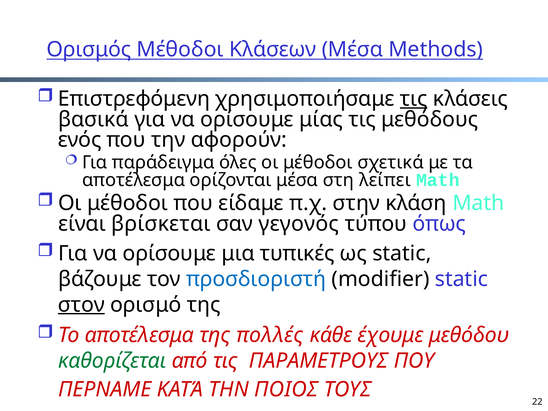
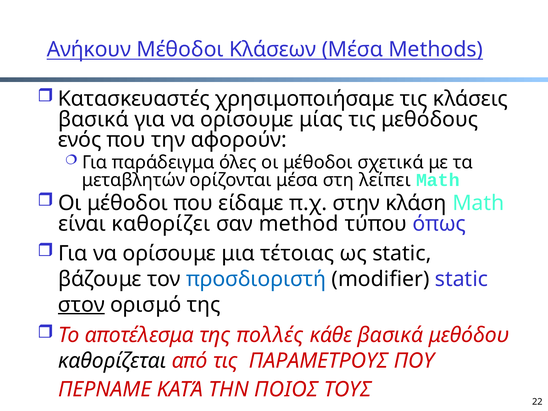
Ορισμός: Ορισμός -> Ανήκουν
Επιστρεφόμενη: Επιστρεφόμενη -> Κατασκευαστές
τις at (414, 99) underline: present -> none
αποτέλεσμα at (134, 180): αποτέλεσμα -> μεταβλητών
βρίσκεται: βρίσκεται -> καθορίζει
γεγονός: γεγονός -> method
μια τυπικές: τυπικές -> τέτοιας
κάθε έχουμε: έχουμε -> βασικά
καθορίζεται at (112, 361) colour: green -> black
